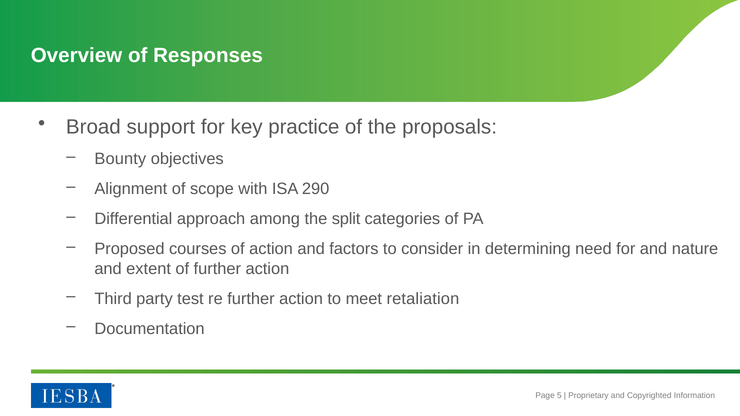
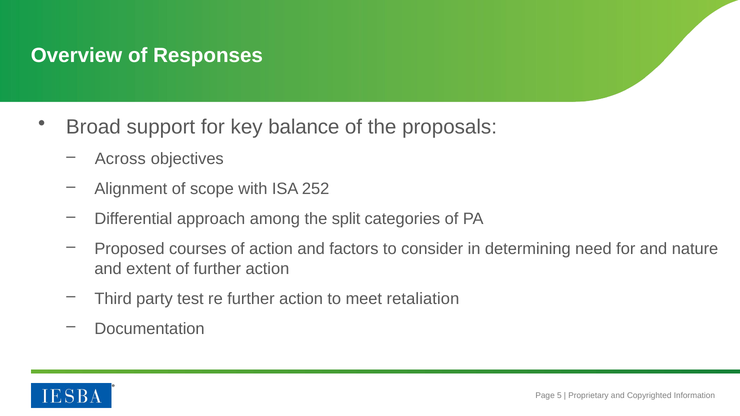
practice: practice -> balance
Bounty: Bounty -> Across
290: 290 -> 252
